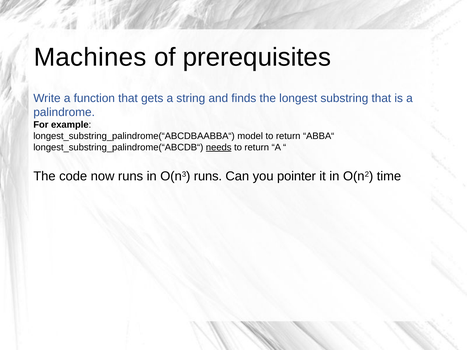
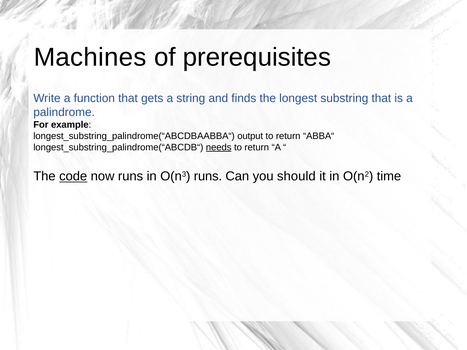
model: model -> output
code underline: none -> present
pointer: pointer -> should
